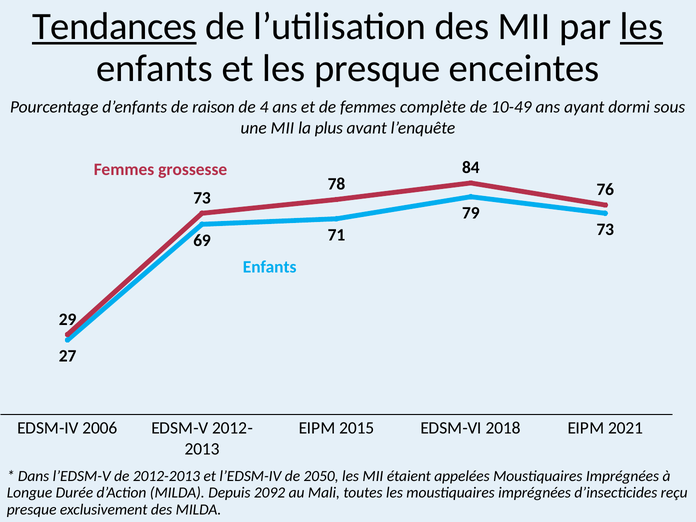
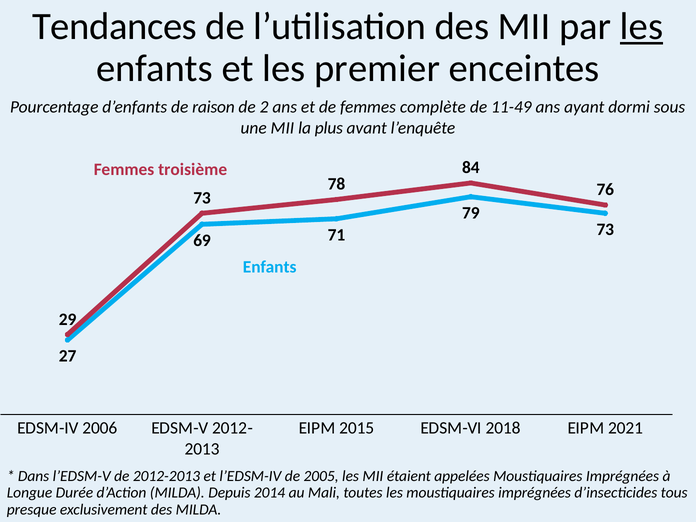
Tendances underline: present -> none
les presque: presque -> premier
4: 4 -> 2
10-49: 10-49 -> 11-49
grossesse: grossesse -> troisième
2050: 2050 -> 2005
2092: 2092 -> 2014
reçu: reçu -> tous
